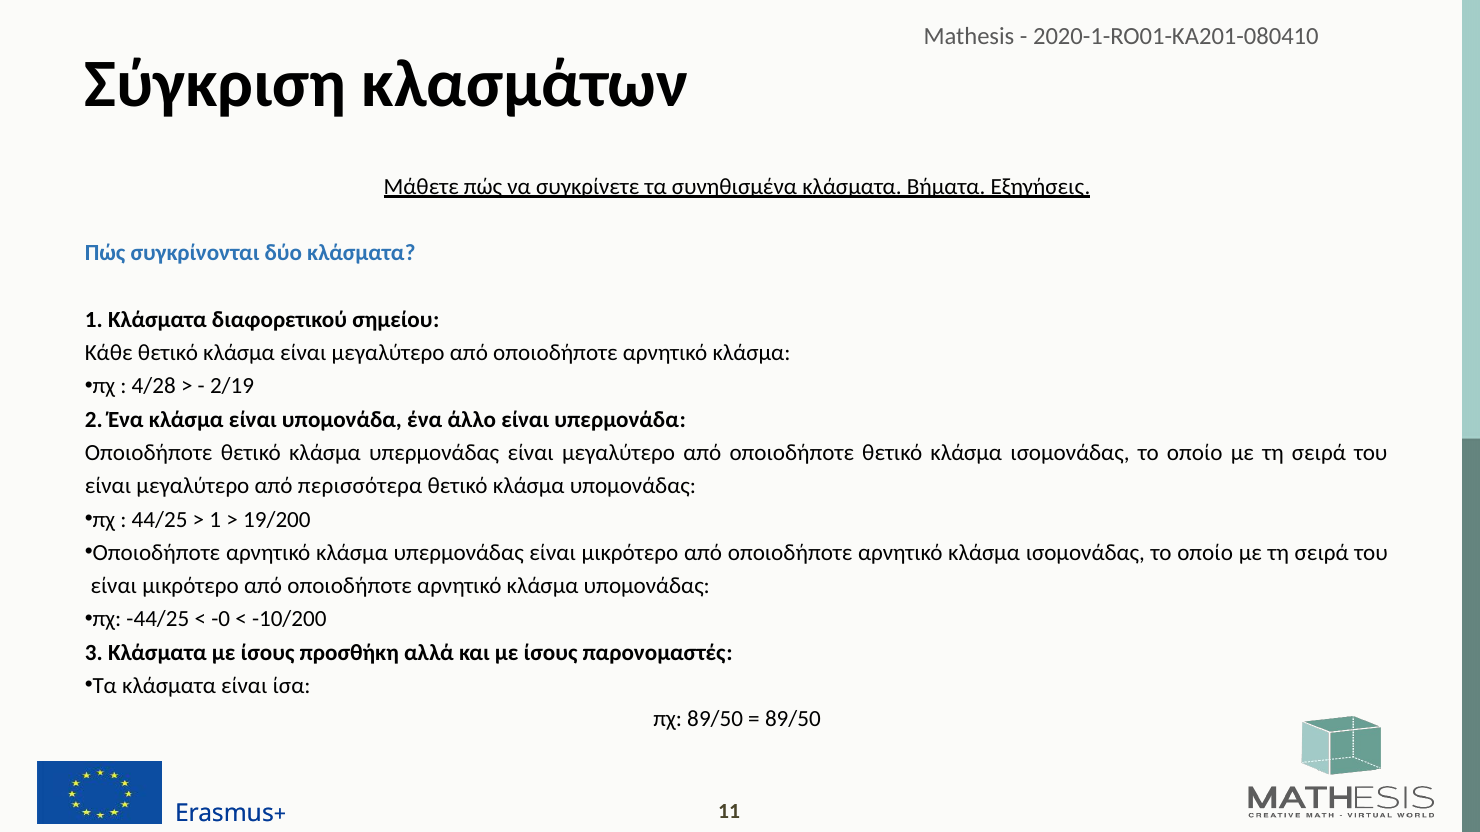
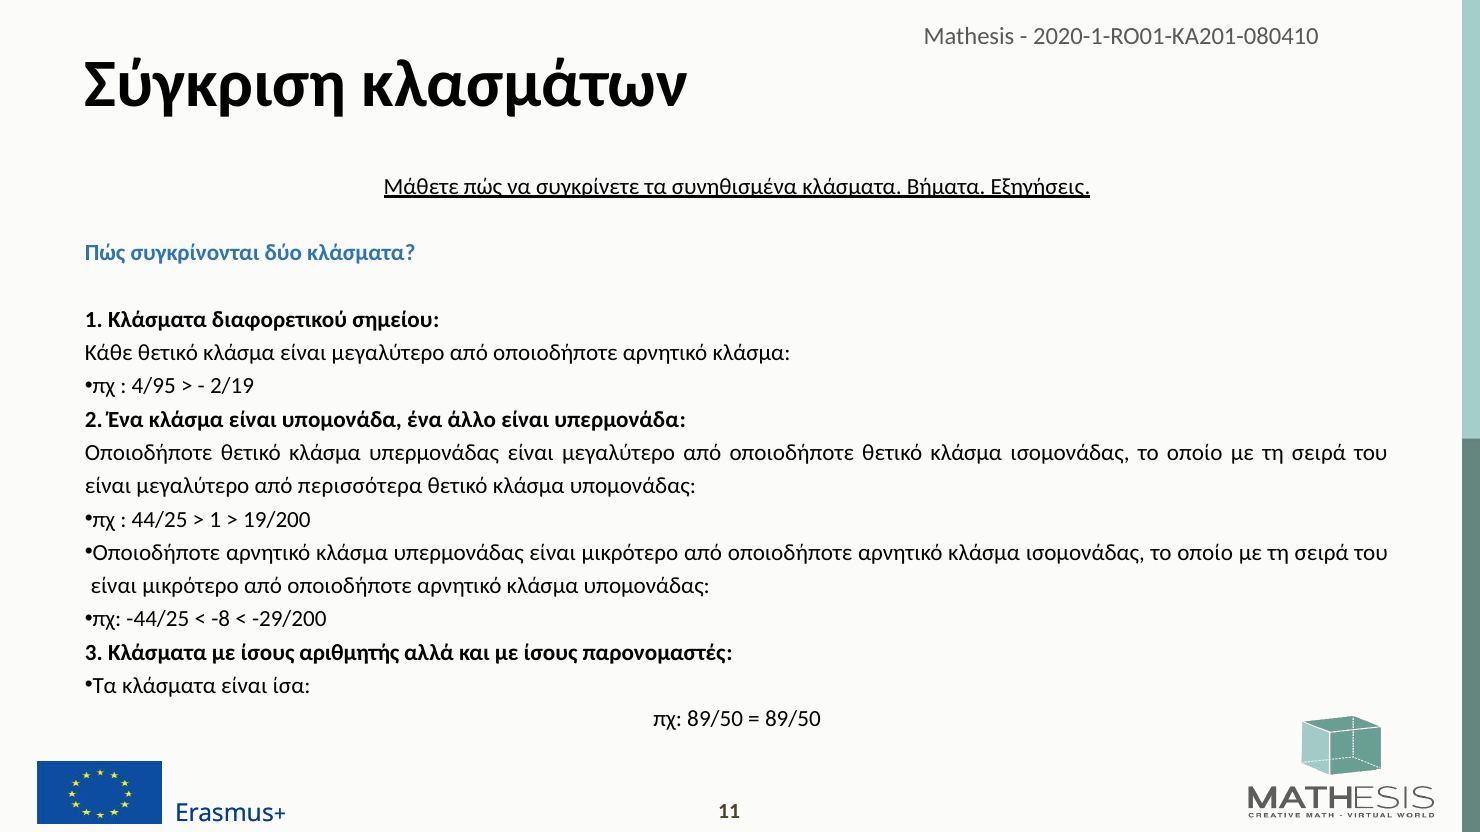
4/28: 4/28 -> 4/95
-0: -0 -> -8
-10/200: -10/200 -> -29/200
προσθήκη: προσθήκη -> αριθμητής
